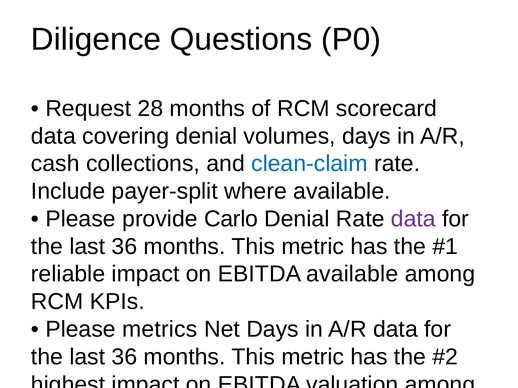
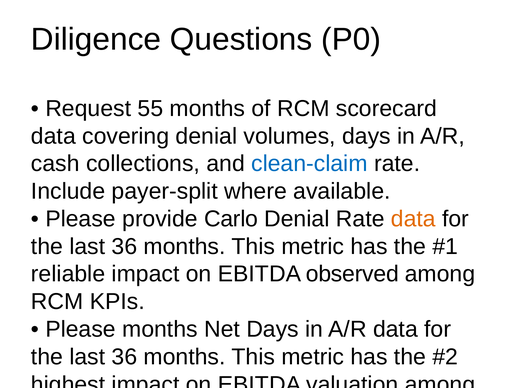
28: 28 -> 55
data at (413, 219) colour: purple -> orange
EBITDA available: available -> observed
Please metrics: metrics -> months
